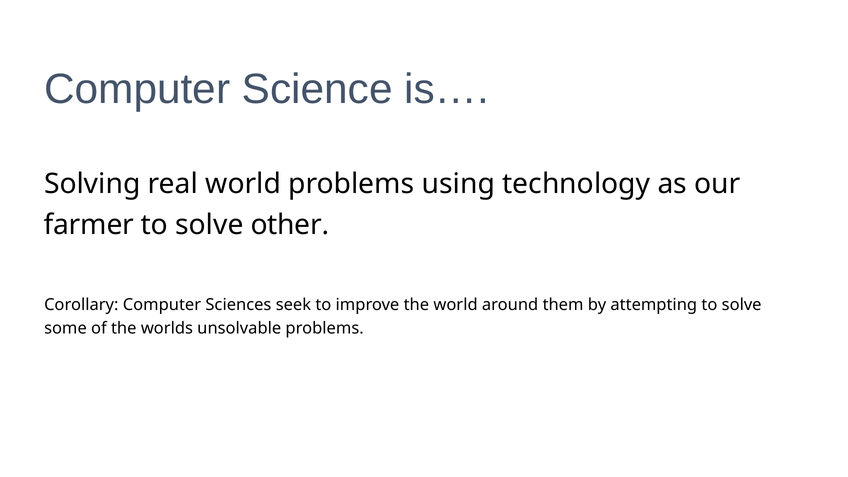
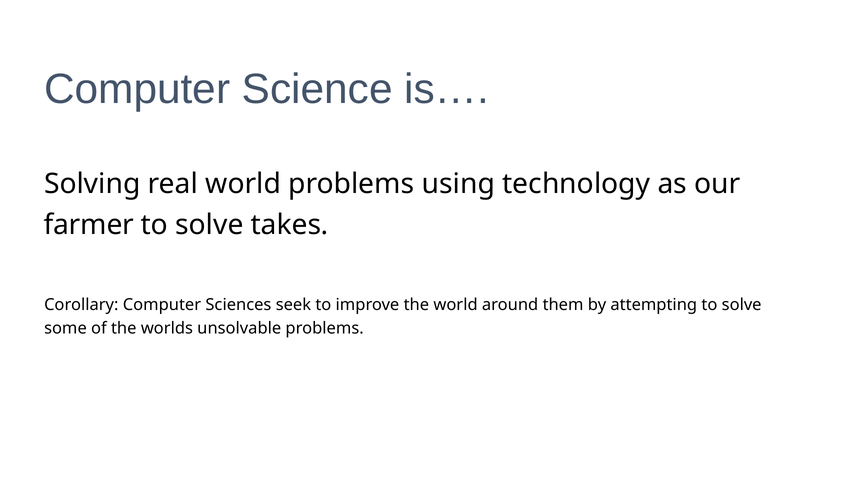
other: other -> takes
